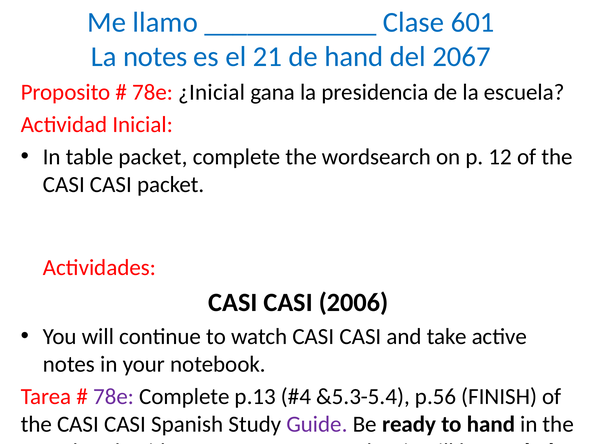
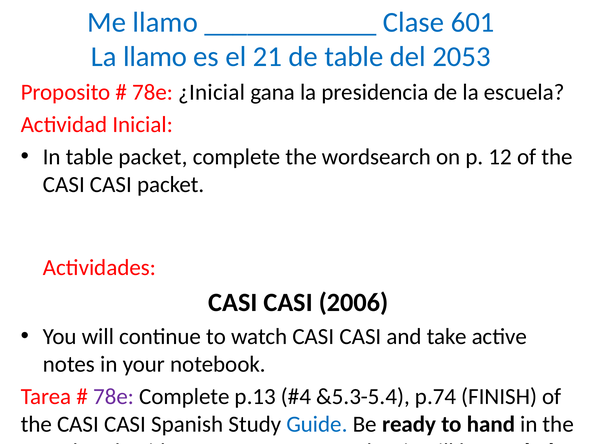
La notes: notes -> llamo
de hand: hand -> table
2067: 2067 -> 2053
p.56: p.56 -> p.74
Guide at (317, 424) colour: purple -> blue
